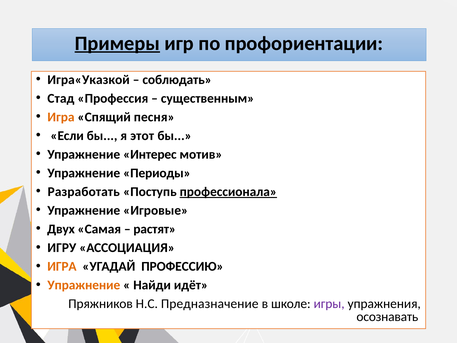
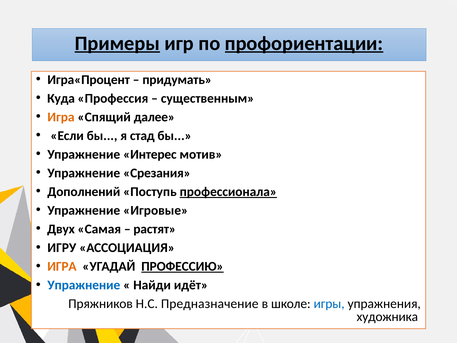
профориентации underline: none -> present
Игра«Указкой: Игра«Указкой -> Игра«Процент
соблюдать: соблюдать -> придумать
Стад: Стад -> Куда
песня: песня -> далее
этот: этот -> стад
Периоды: Периоды -> Срезания
Разработать: Разработать -> Дополнений
ПРОФЕССИЮ underline: none -> present
Упражнение at (84, 285) colour: orange -> blue
игры colour: purple -> blue
осознавать: осознавать -> художника
